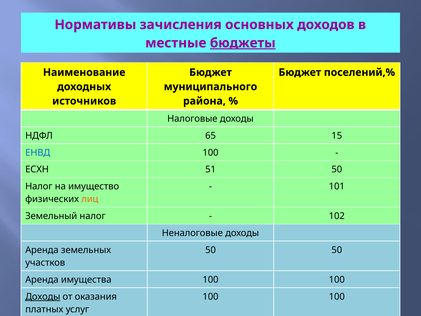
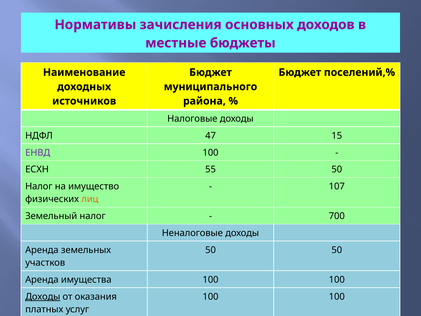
бюджеты underline: present -> none
65: 65 -> 47
ЕНВД colour: blue -> purple
51: 51 -> 55
101: 101 -> 107
102: 102 -> 700
